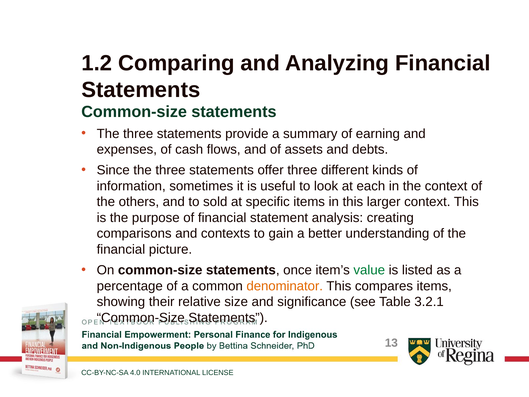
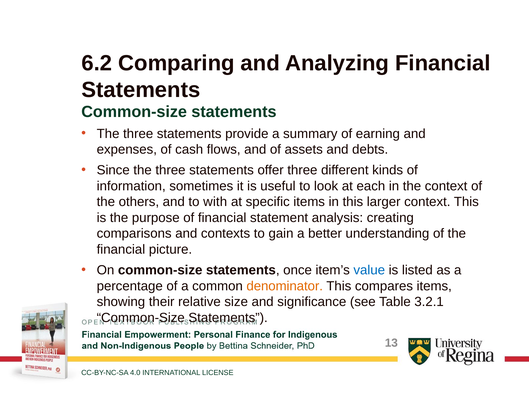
1.2: 1.2 -> 6.2
sold: sold -> with
value colour: green -> blue
